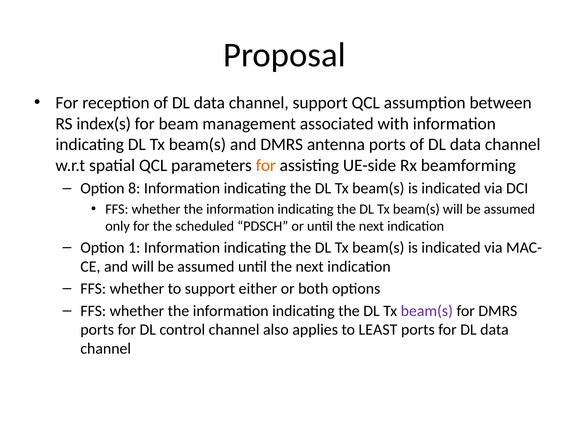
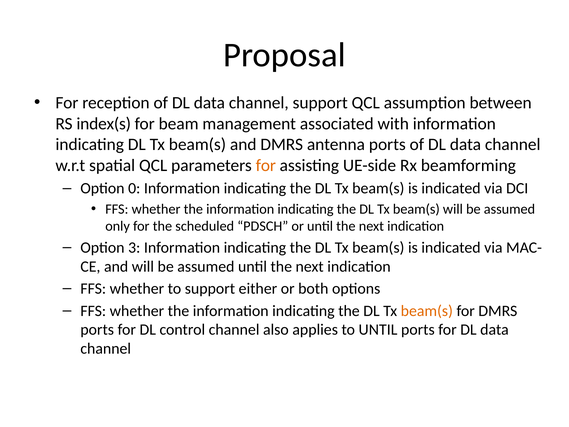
8: 8 -> 0
1: 1 -> 3
beam(s at (427, 311) colour: purple -> orange
to LEAST: LEAST -> UNTIL
